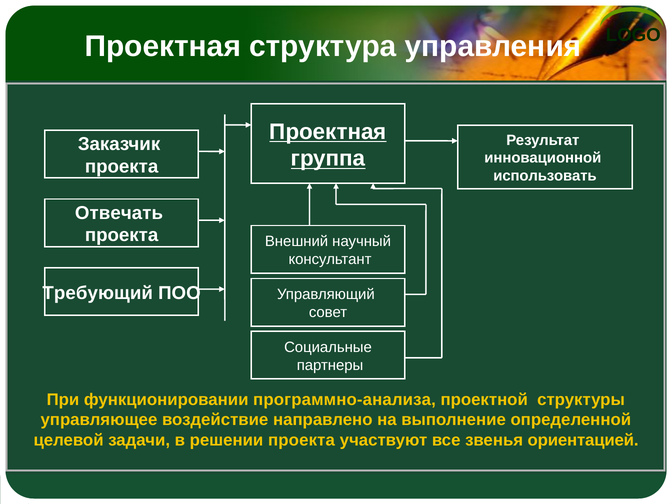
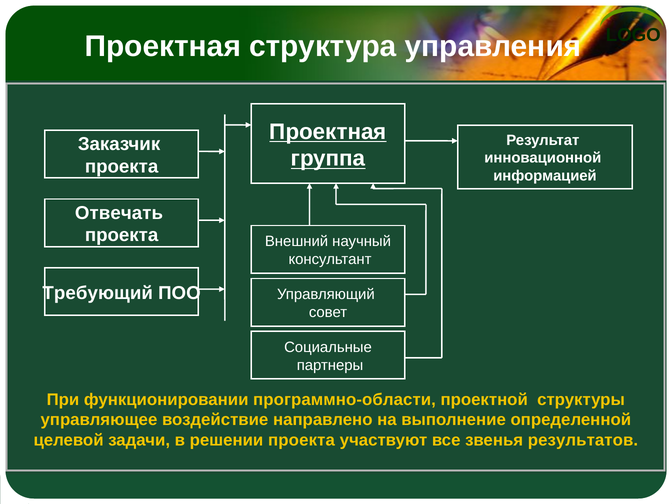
использовать: использовать -> информацией
программно-анализа: программно-анализа -> программно-области
ориентацией: ориентацией -> результатов
